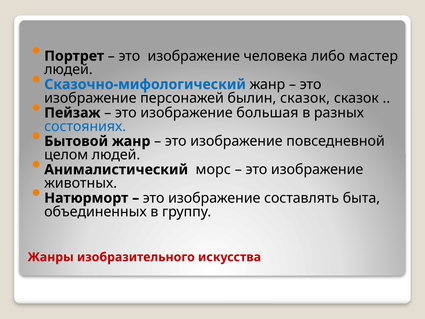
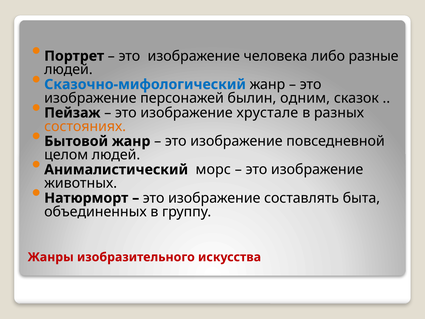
мастер: мастер -> разные
былин сказок: сказок -> одним
большая: большая -> хрустале
состояниях colour: blue -> orange
